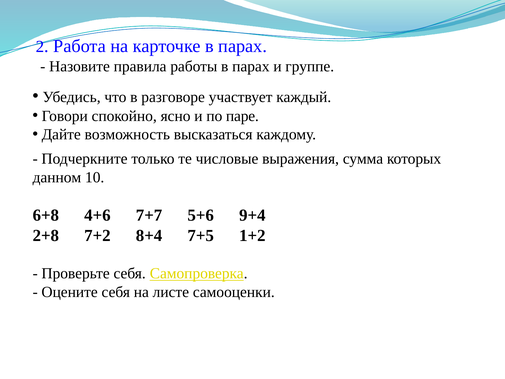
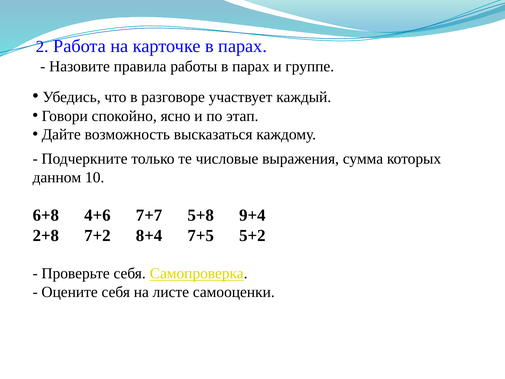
паре: паре -> этап
5+6: 5+6 -> 5+8
1+2: 1+2 -> 5+2
